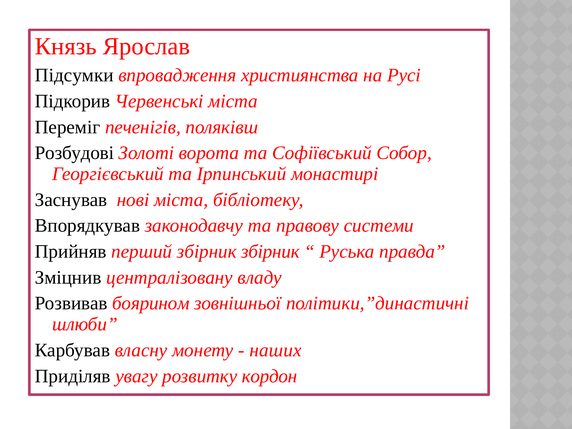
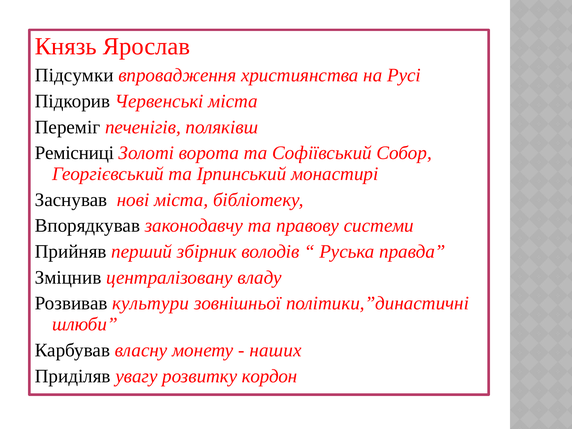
Розбудові: Розбудові -> Ремісниці
збірник збірник: збірник -> володів
боярином: боярином -> культури
